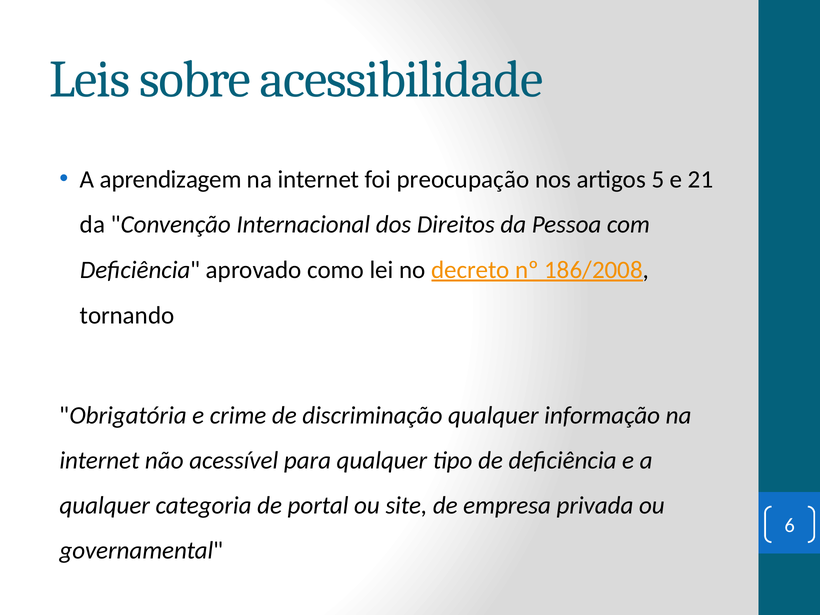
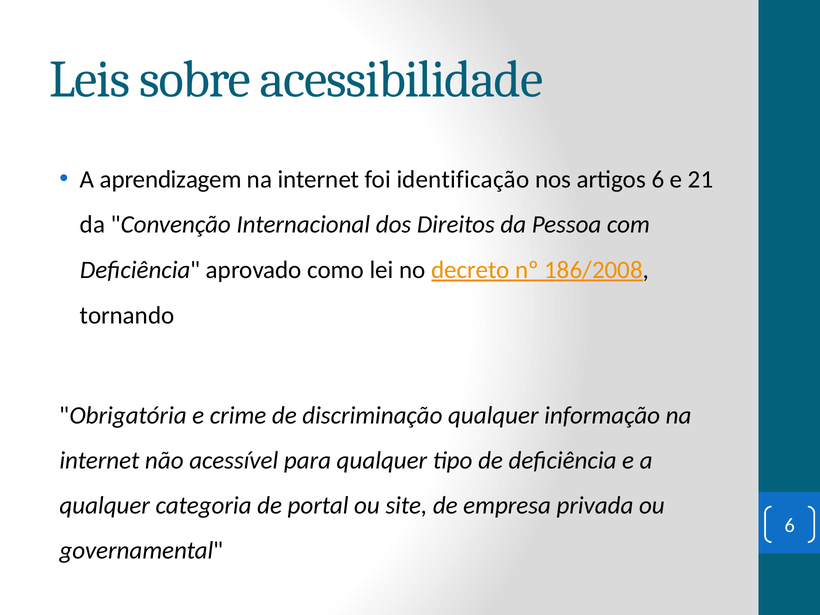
preocupação: preocupação -> identificação
artigos 5: 5 -> 6
